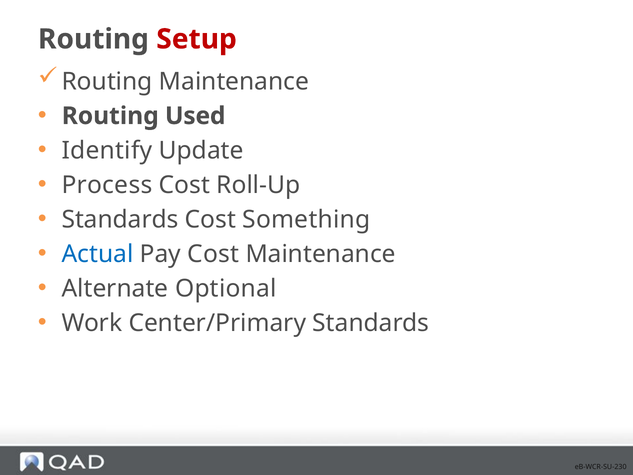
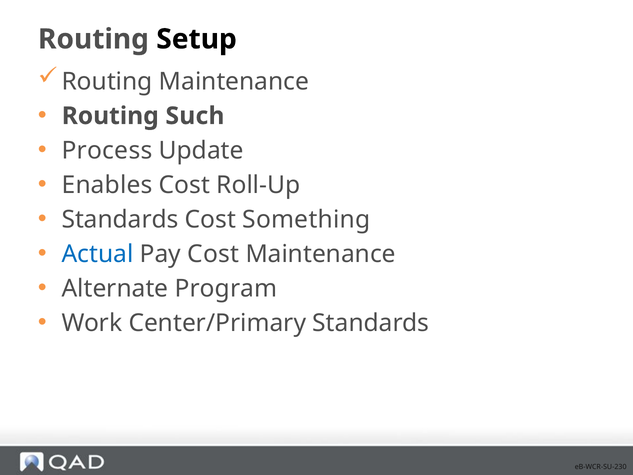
Setup colour: red -> black
Used: Used -> Such
Identify: Identify -> Process
Process: Process -> Enables
Optional: Optional -> Program
